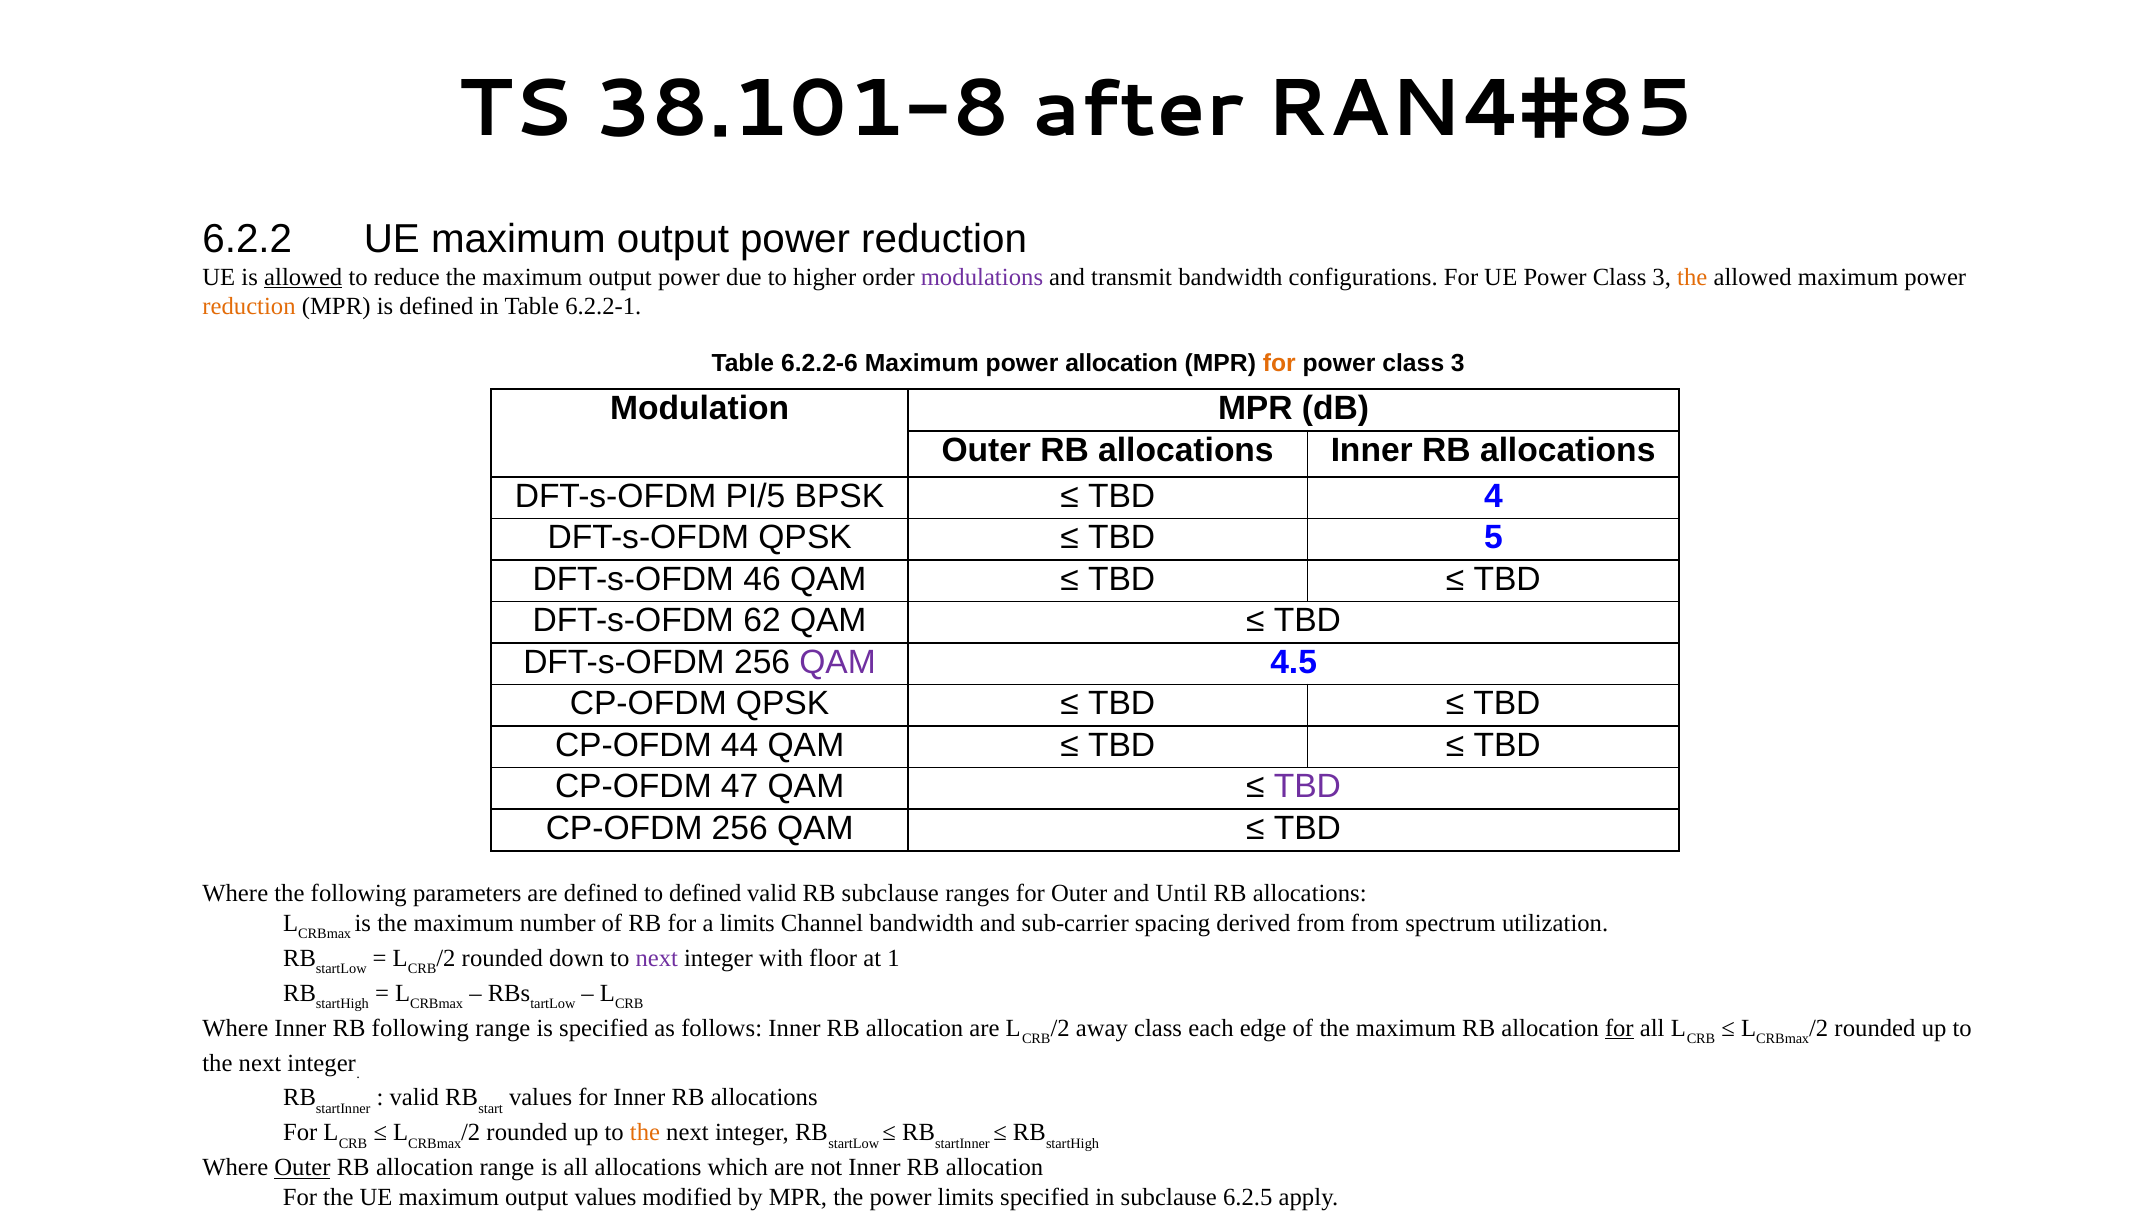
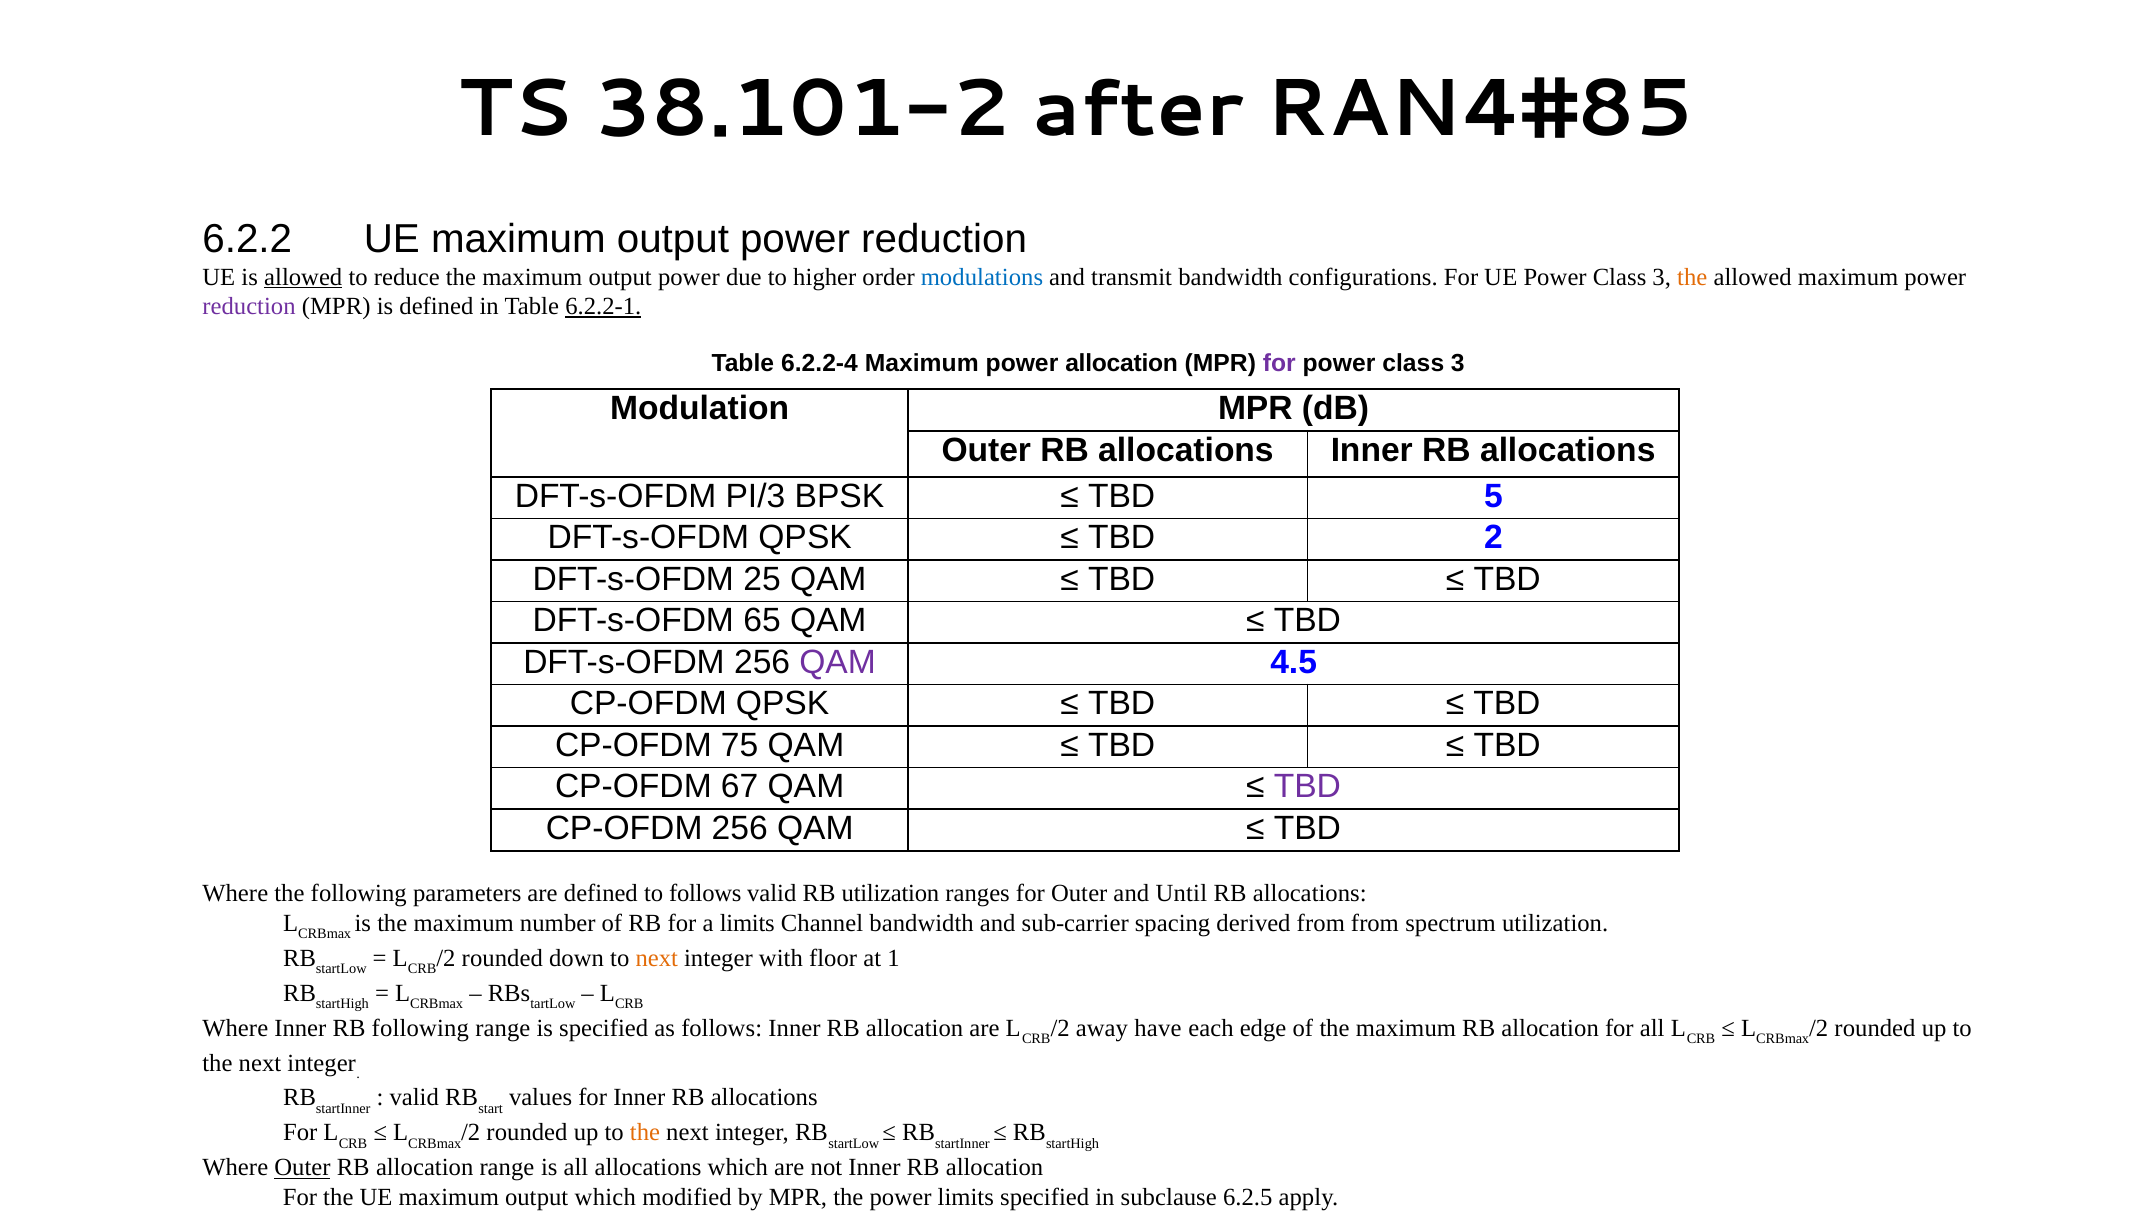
38.101-8: 38.101-8 -> 38.101-2
modulations colour: purple -> blue
reduction at (249, 306) colour: orange -> purple
6.2.2-1 underline: none -> present
6.2.2-6: 6.2.2-6 -> 6.2.2-4
for at (1279, 363) colour: orange -> purple
PI/5: PI/5 -> PI/3
4: 4 -> 5
5: 5 -> 2
46: 46 -> 25
62: 62 -> 65
44: 44 -> 75
47: 47 -> 67
to defined: defined -> follows
RB subclause: subclause -> utilization
next at (657, 958) colour: purple -> orange
away class: class -> have
for at (1619, 1028) underline: present -> none
output values: values -> which
